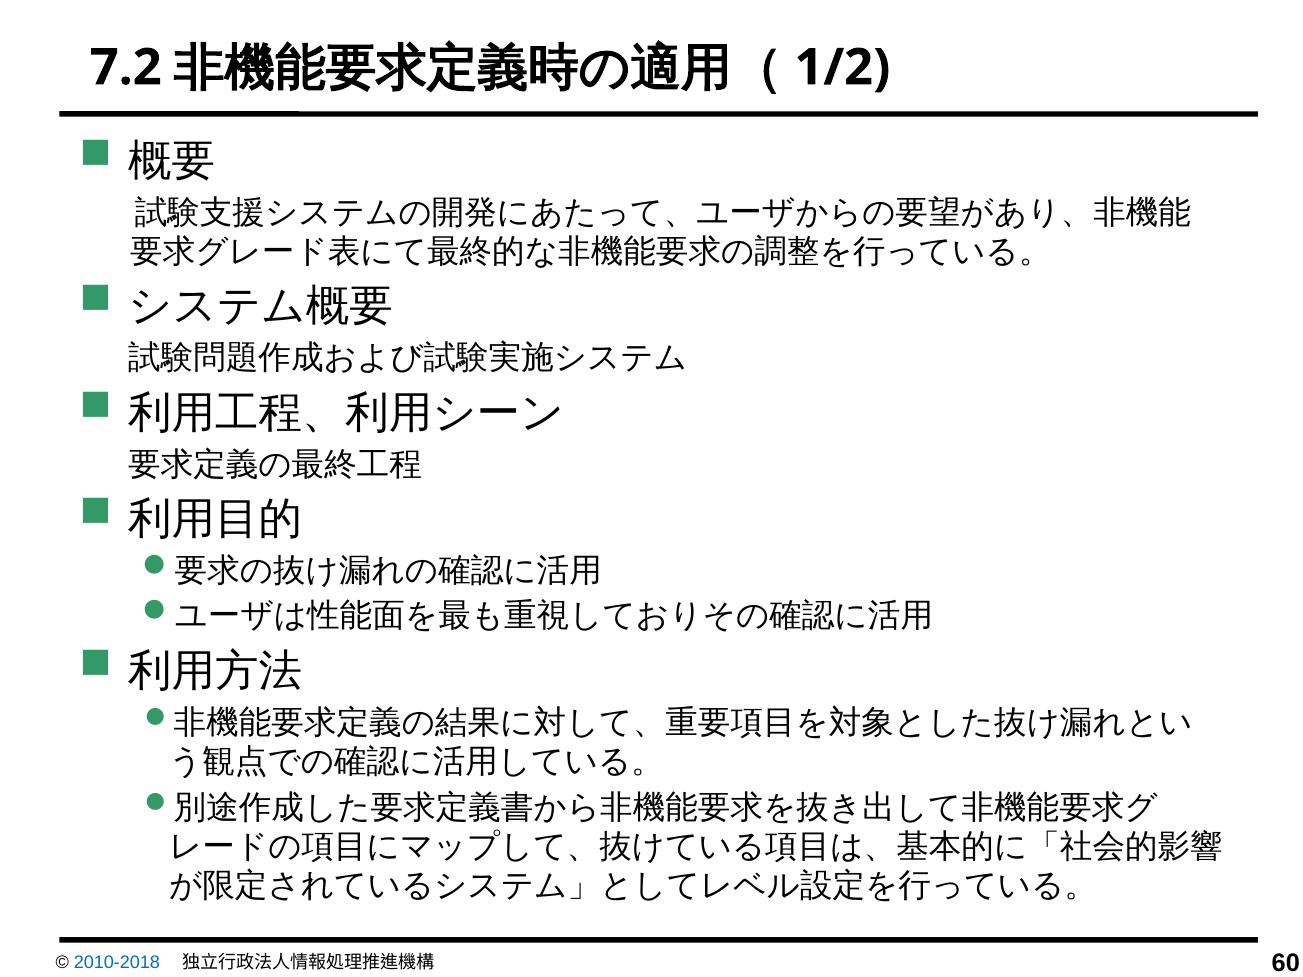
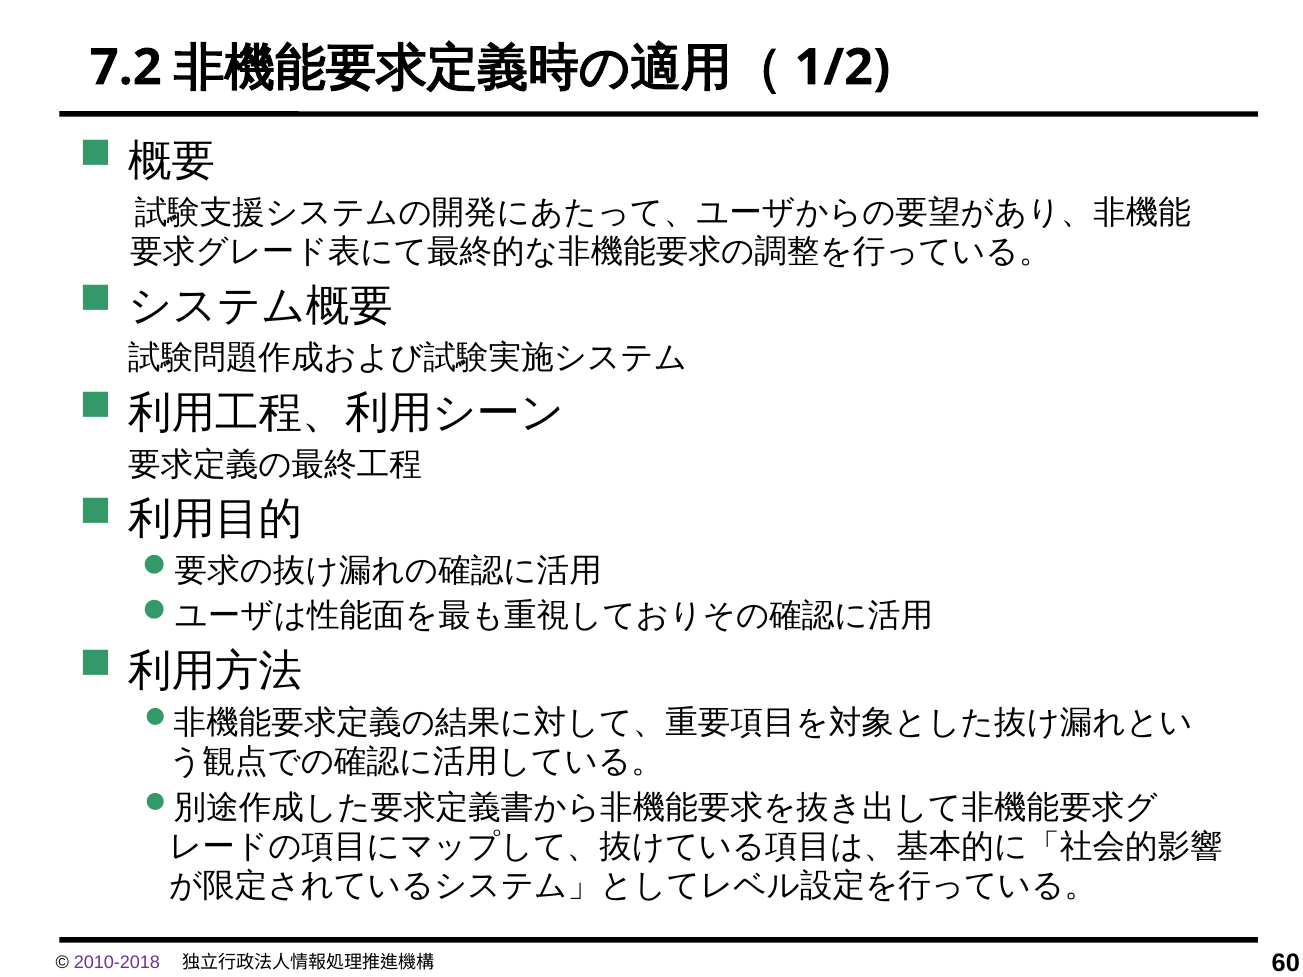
2010-2018 colour: blue -> purple
